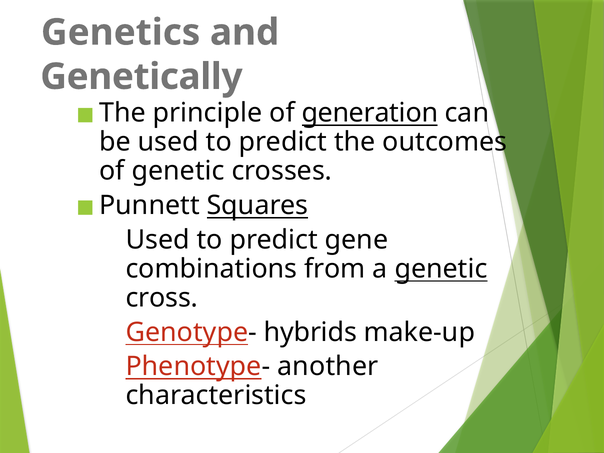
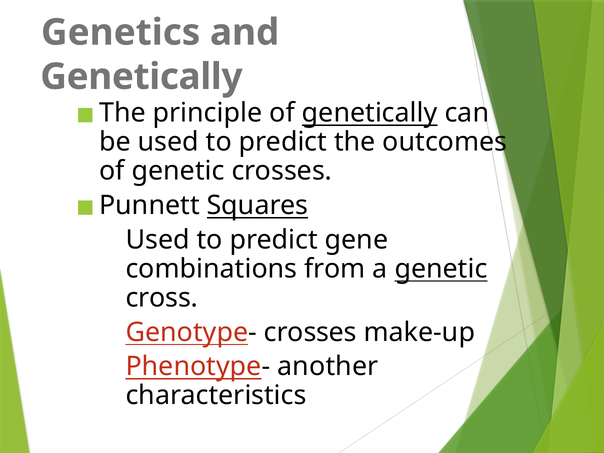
of generation: generation -> genetically
Genotype- hybrids: hybrids -> crosses
